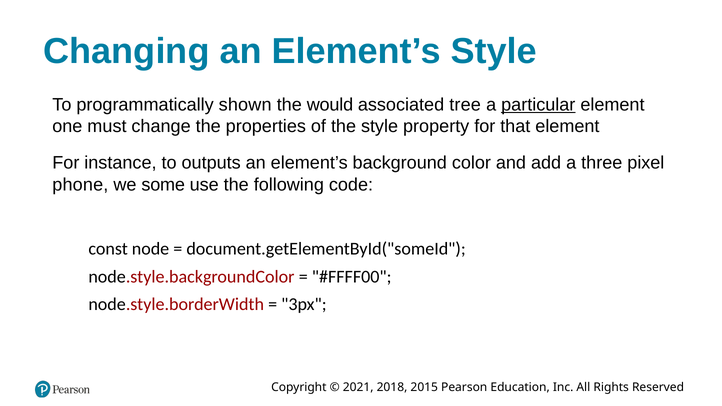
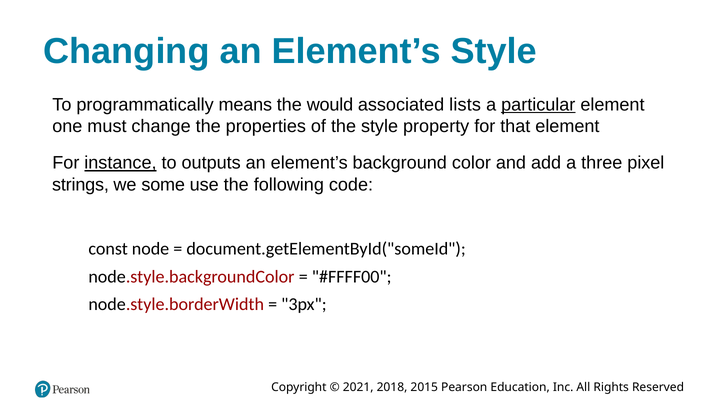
shown: shown -> means
tree: tree -> lists
instance underline: none -> present
phone: phone -> strings
